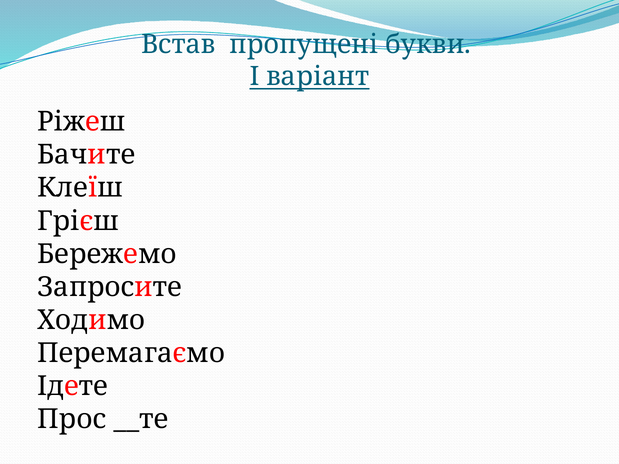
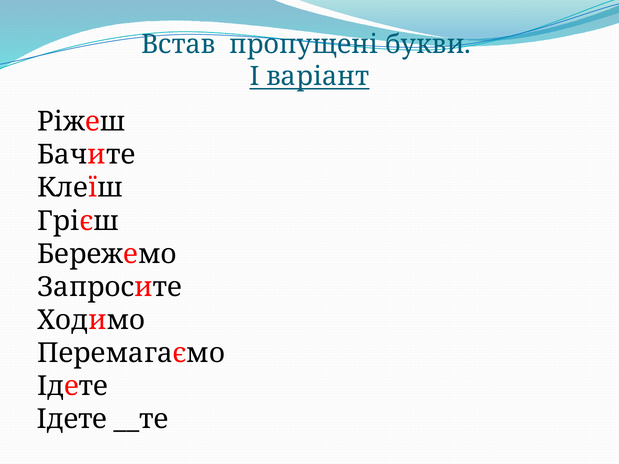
Прос at (72, 419): Прос -> Ідете
